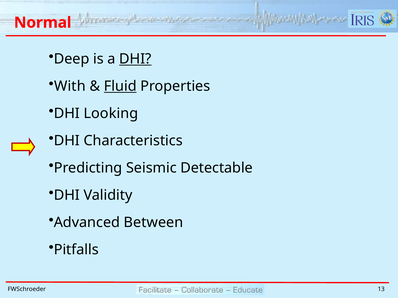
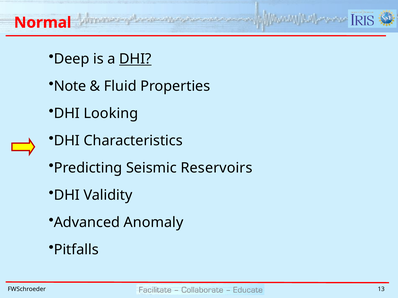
With: With -> Note
Fluid underline: present -> none
Detectable: Detectable -> Reservoirs
Between: Between -> Anomaly
